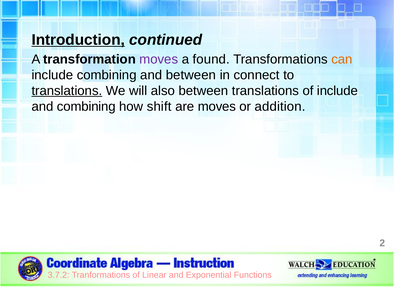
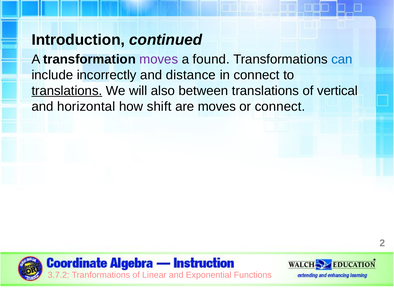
Introduction underline: present -> none
can colour: orange -> blue
include combining: combining -> incorrectly
and between: between -> distance
of include: include -> vertical
and combining: combining -> horizontal
or addition: addition -> connect
